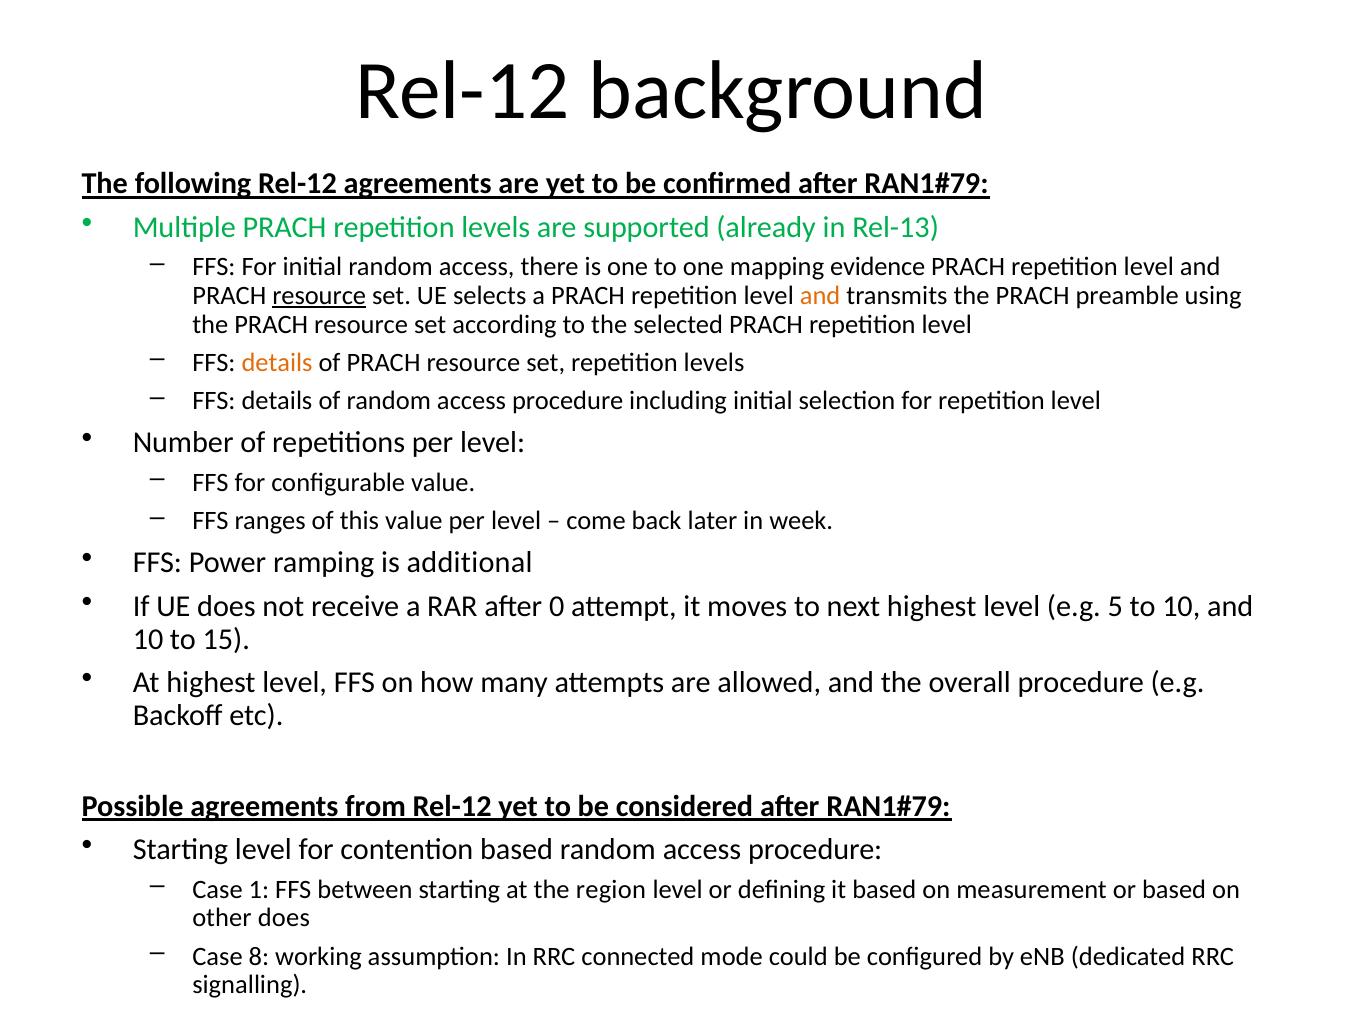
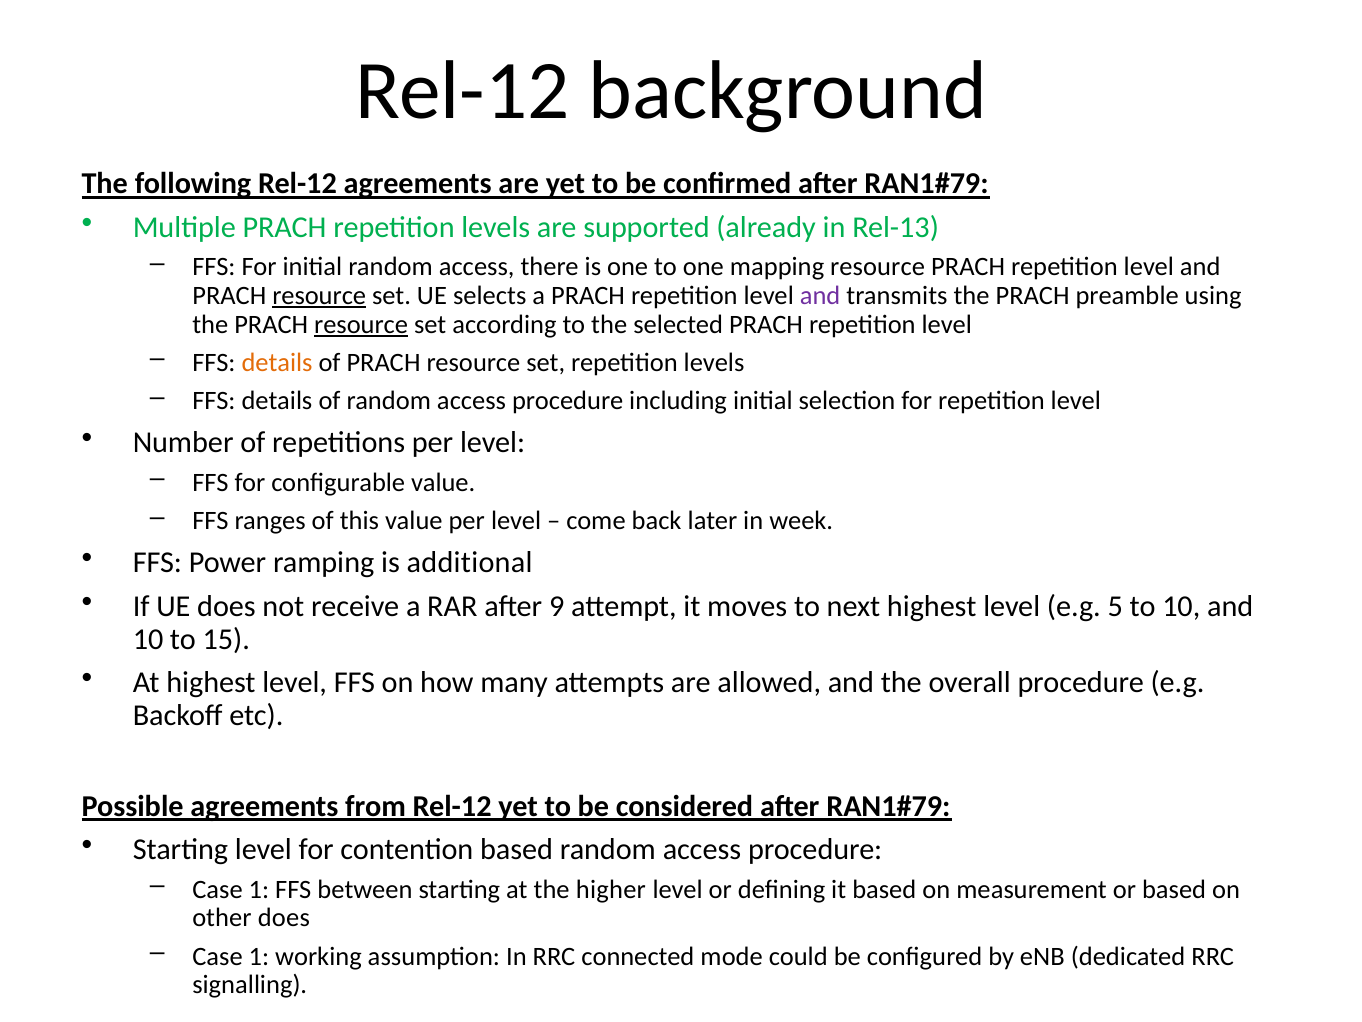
mapping evidence: evidence -> resource
and at (820, 296) colour: orange -> purple
resource at (361, 324) underline: none -> present
0: 0 -> 9
region: region -> higher
8 at (259, 956): 8 -> 1
